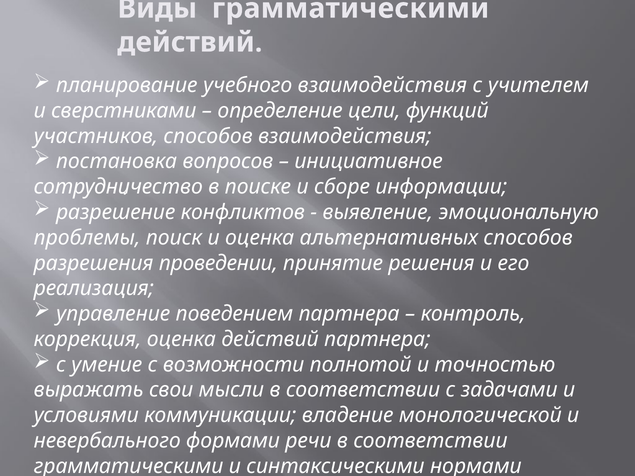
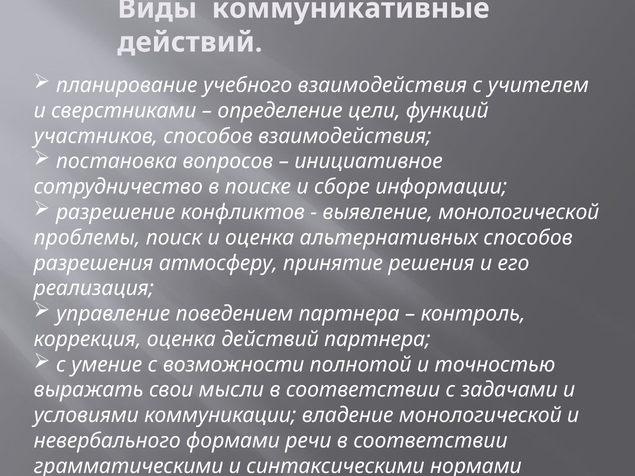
Виды грамматическими: грамматическими -> коммуникативные
выявление эмоциональную: эмоциональную -> монологической
проведении: проведении -> атмосферу
